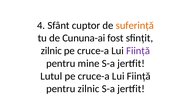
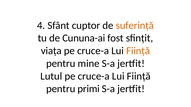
zilnic at (51, 51): zilnic -> viața
Ființă at (138, 51) colour: purple -> orange
pentru zilnic: zilnic -> primi
